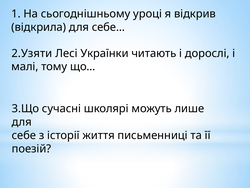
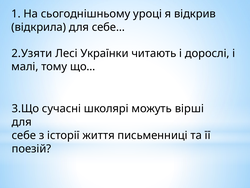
лише: лише -> вірші
